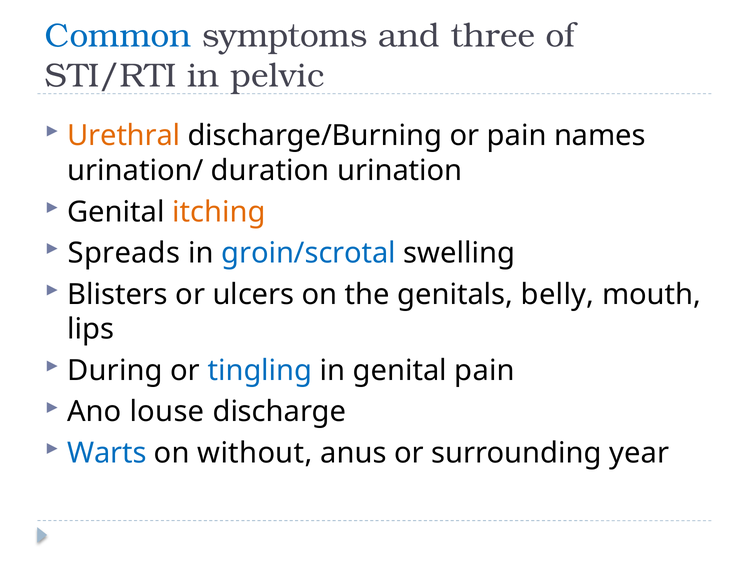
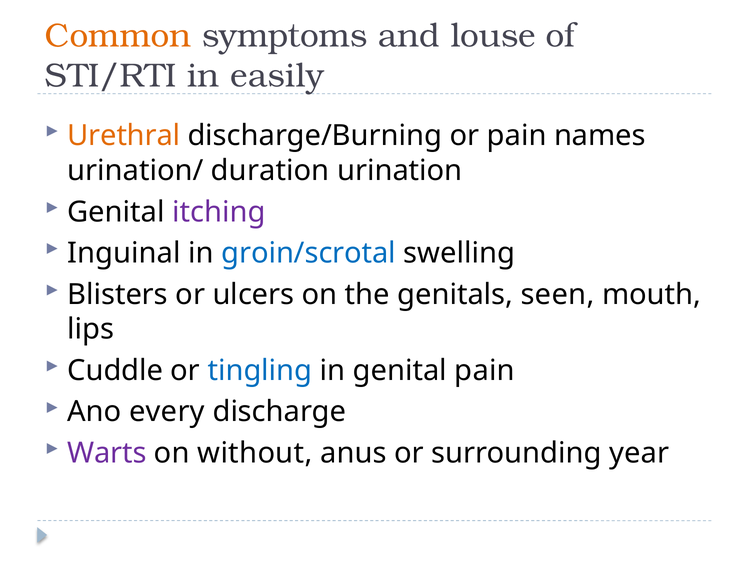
Common colour: blue -> orange
three: three -> louse
pelvic: pelvic -> easily
itching colour: orange -> purple
Spreads: Spreads -> Inguinal
belly: belly -> seen
During: During -> Cuddle
louse: louse -> every
Warts colour: blue -> purple
